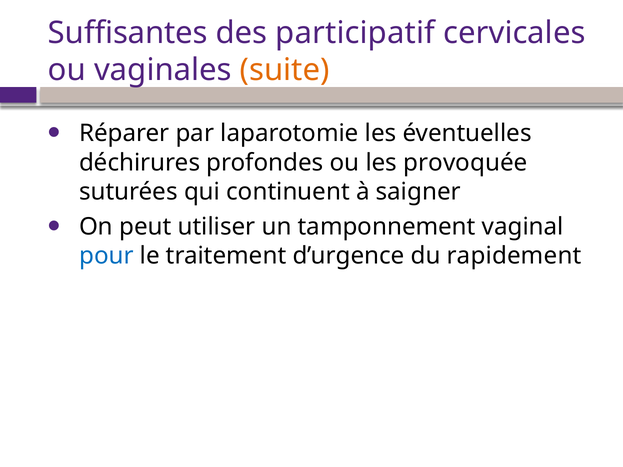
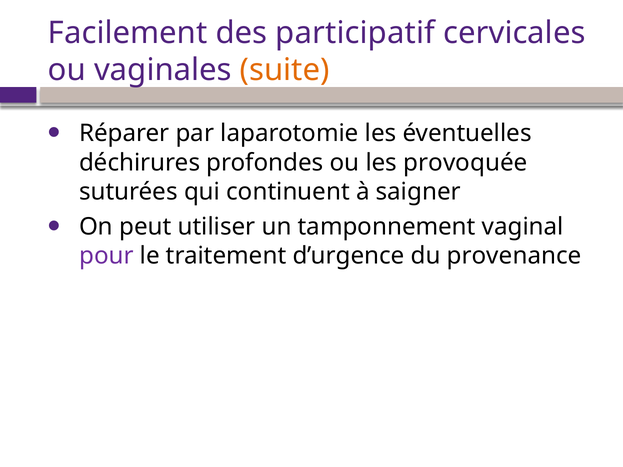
Suffisantes: Suffisantes -> Facilement
pour colour: blue -> purple
rapidement: rapidement -> provenance
